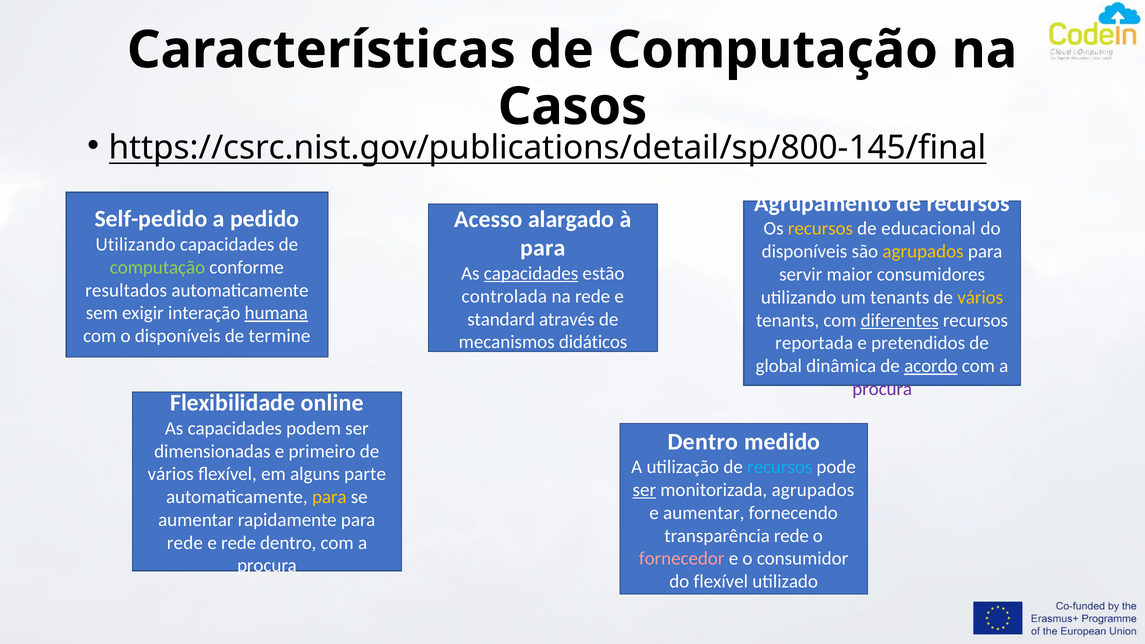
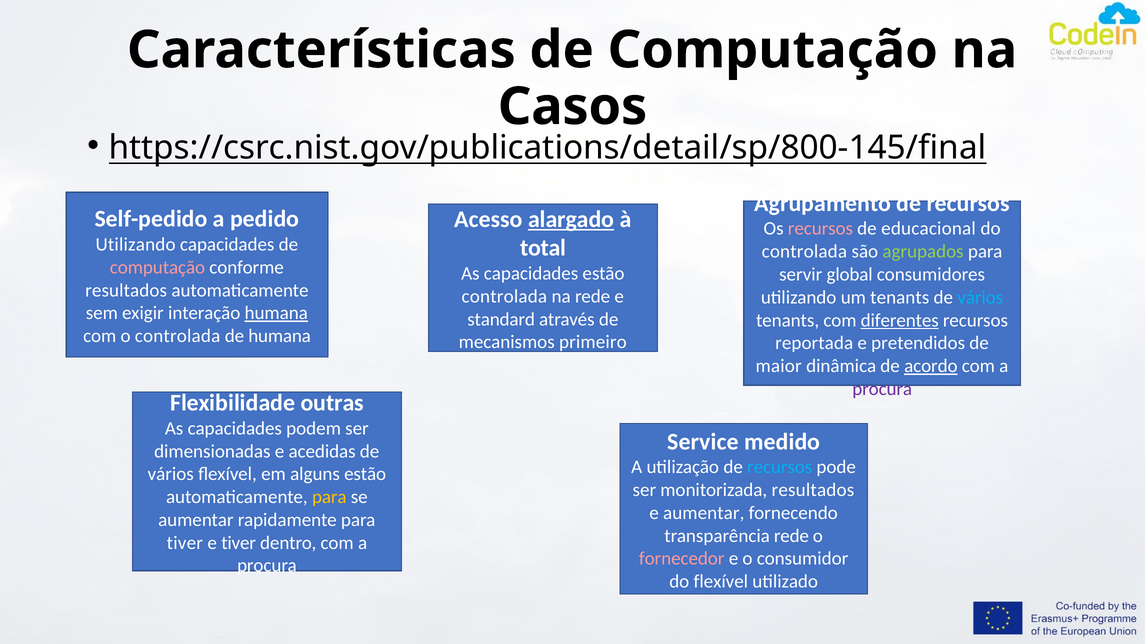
alargado underline: none -> present
recursos at (820, 229) colour: yellow -> pink
para at (543, 248): para -> total
disponíveis at (804, 252): disponíveis -> controlada
agrupados at (923, 252) colour: yellow -> light green
computação at (157, 267) colour: light green -> pink
capacidades at (531, 273) underline: present -> none
maior: maior -> global
vários at (980, 297) colour: yellow -> light blue
o disponíveis: disponíveis -> controlada
de termine: termine -> humana
didáticos: didáticos -> primeiro
global: global -> maior
online: online -> outras
Dentro at (703, 442): Dentro -> Service
primeiro: primeiro -> acedidas
alguns parte: parte -> estão
ser at (644, 490) underline: present -> none
monitorizada agrupados: agrupados -> resultados
rede at (185, 543): rede -> tiver
e rede: rede -> tiver
